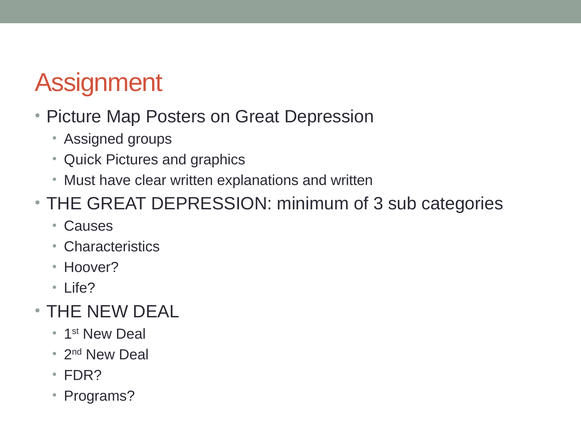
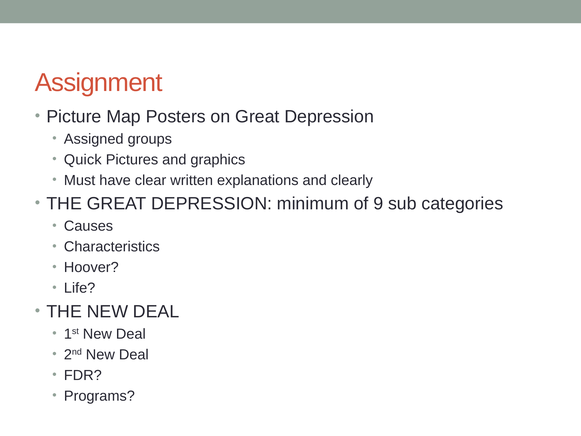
and written: written -> clearly
3: 3 -> 9
